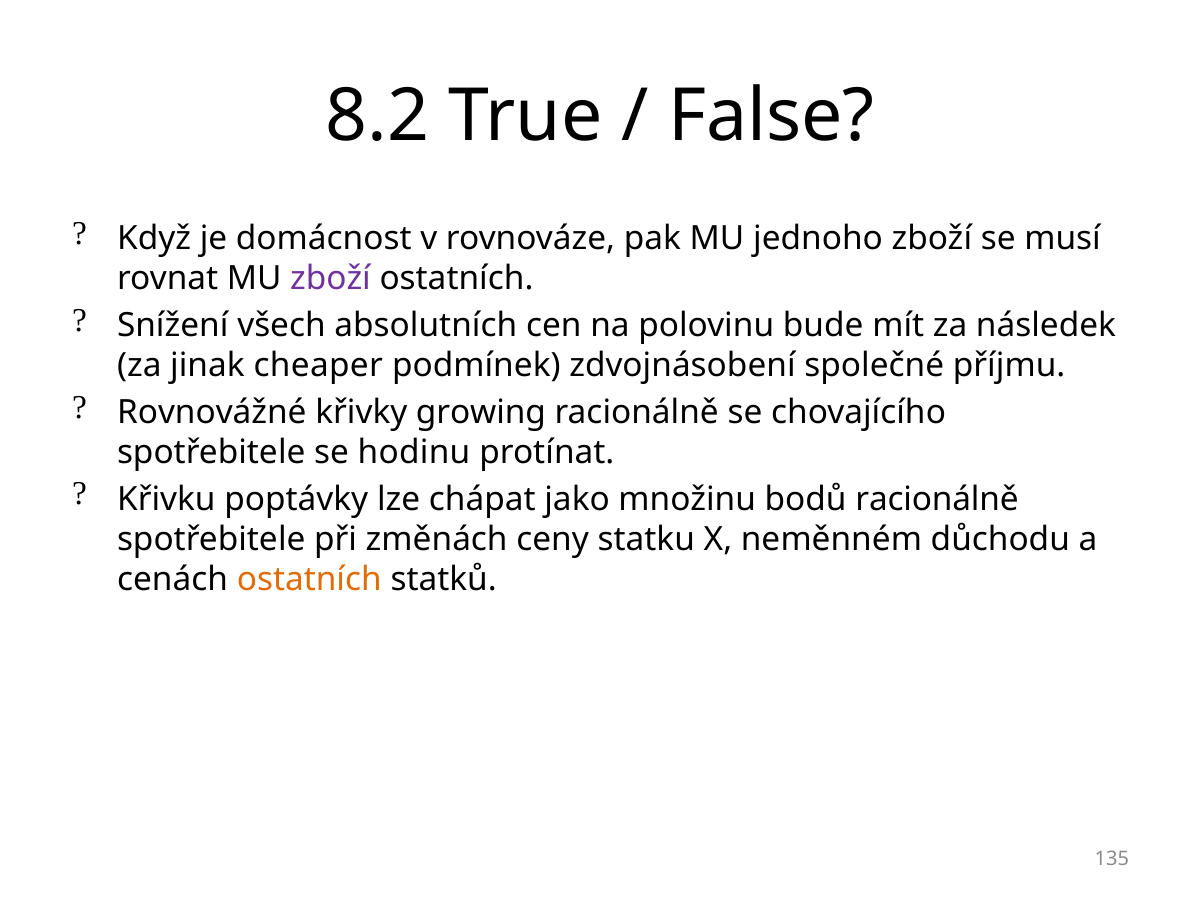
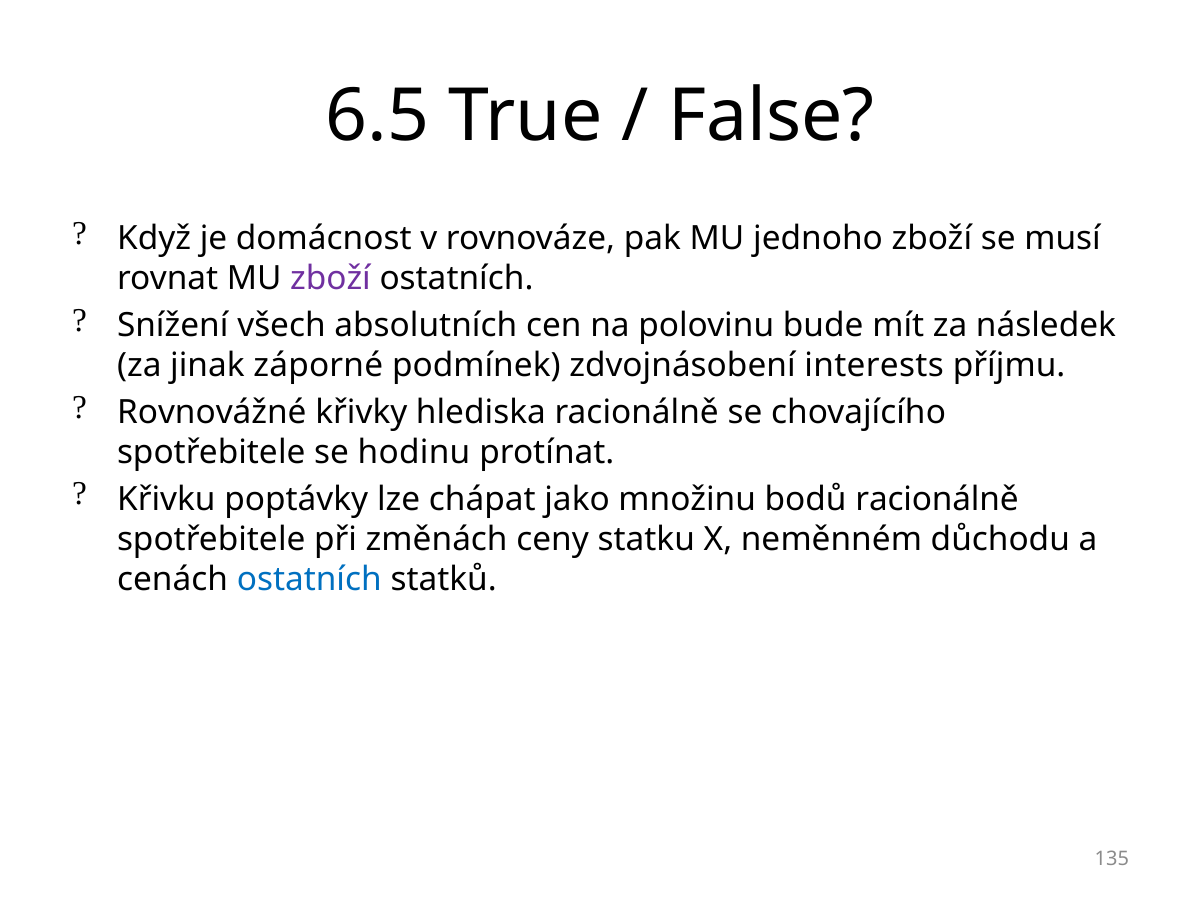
8.2: 8.2 -> 6.5
cheaper: cheaper -> záporné
společné: společné -> interests
growing: growing -> hlediska
ostatních at (309, 579) colour: orange -> blue
